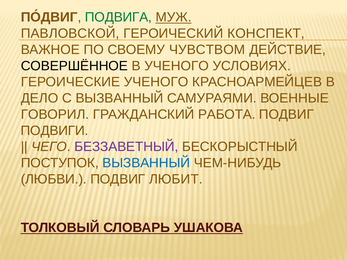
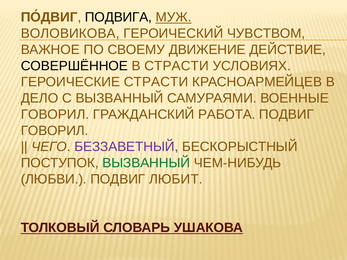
ПОДВИГА colour: green -> black
ПАВЛОВСКОЙ: ПАВЛОВСКОЙ -> ВОЛОВИКОВА
КОНСПЕКТ: КОНСПЕКТ -> ЧУВСТВОМ
ЧУВСТВОМ: ЧУВСТВОМ -> ДВИЖЕНИЕ
В УЧЕНОГО: УЧЕНОГО -> СТРАСТИ
ГЕРОИЧЕСКИЕ УЧЕНОГО: УЧЕНОГО -> СТРАСТИ
ПОДВИГИ at (55, 131): ПОДВИГИ -> ГОВОРИЛ
ВЫЗВАННЫЙ at (146, 163) colour: blue -> green
